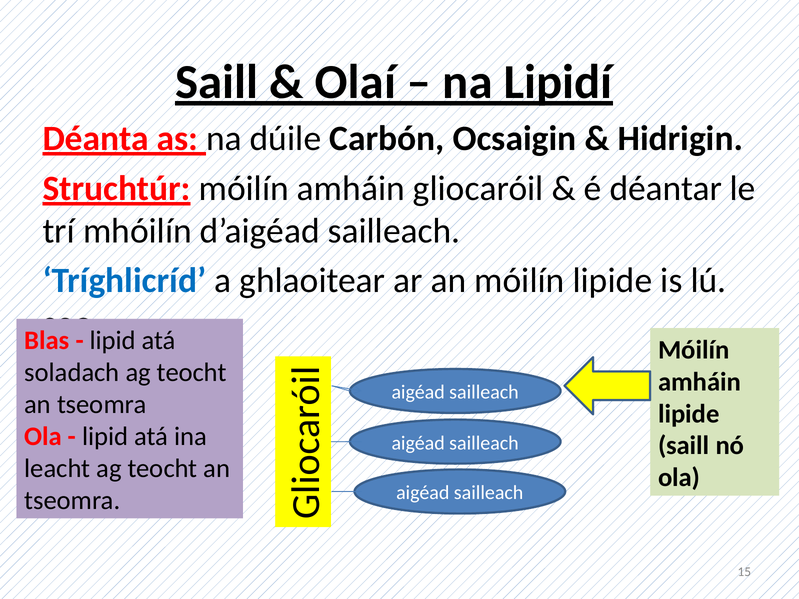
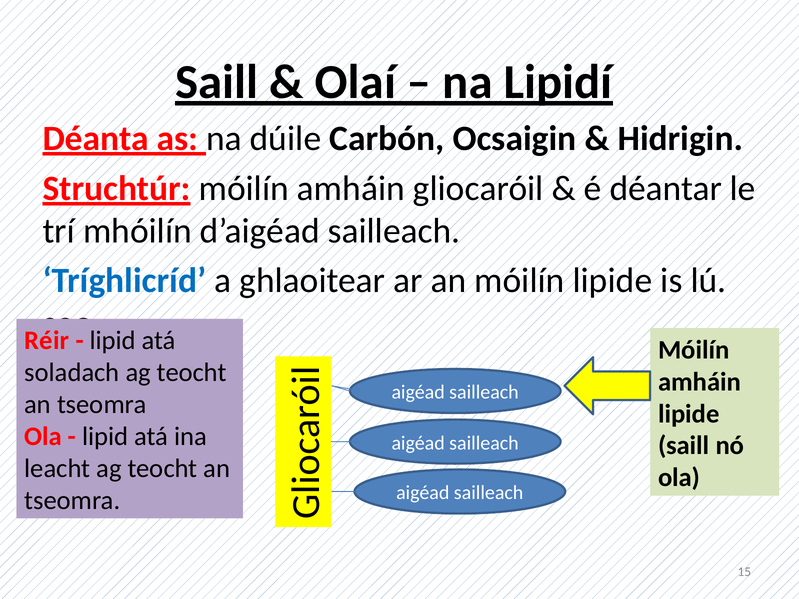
Blas: Blas -> Réir
